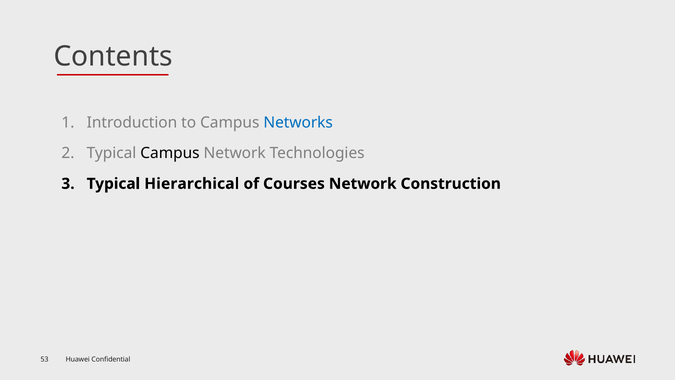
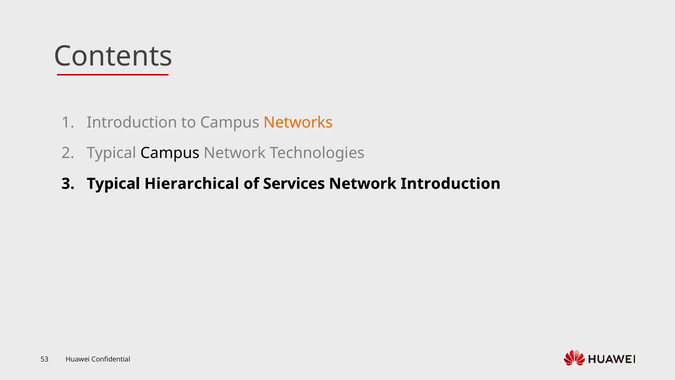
Networks colour: blue -> orange
Courses: Courses -> Services
Network Construction: Construction -> Introduction
